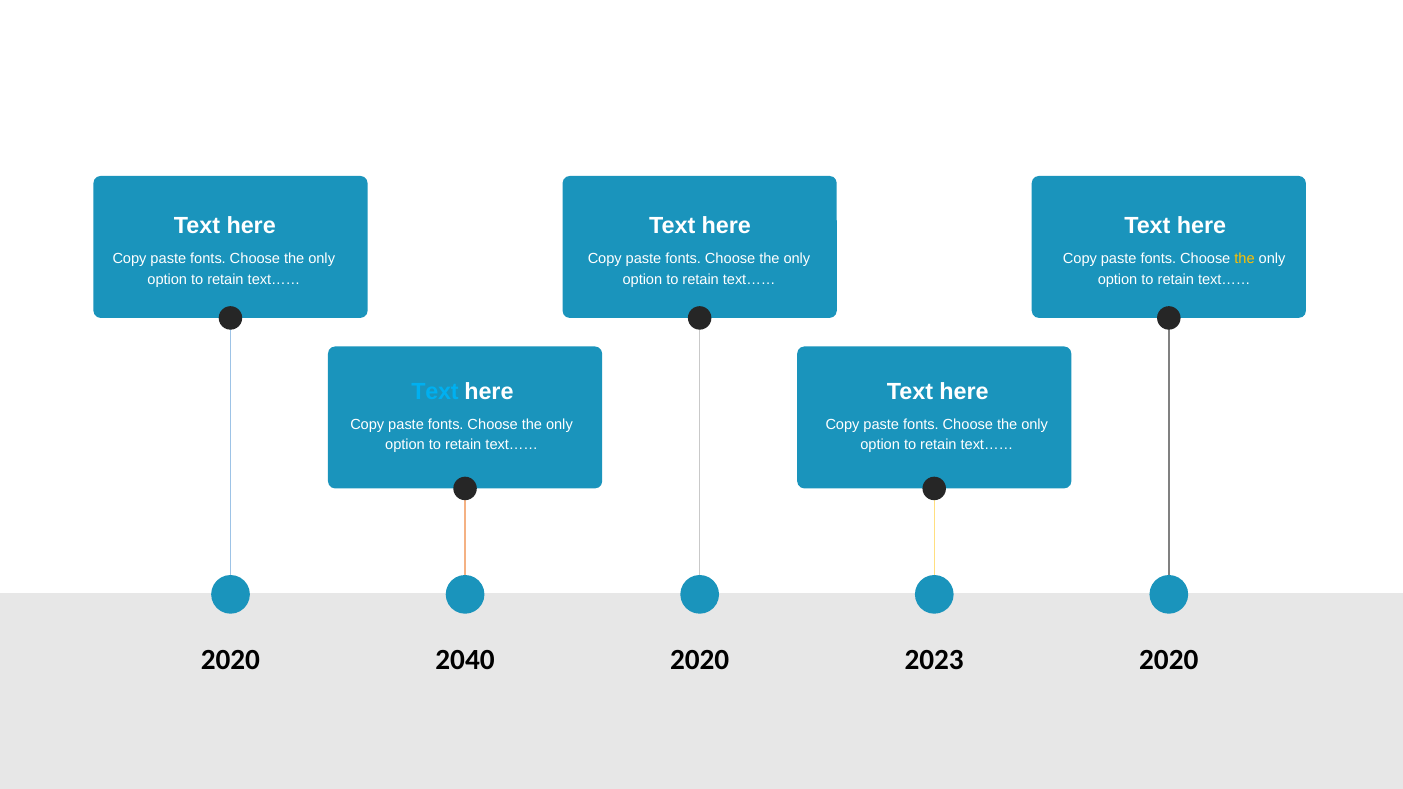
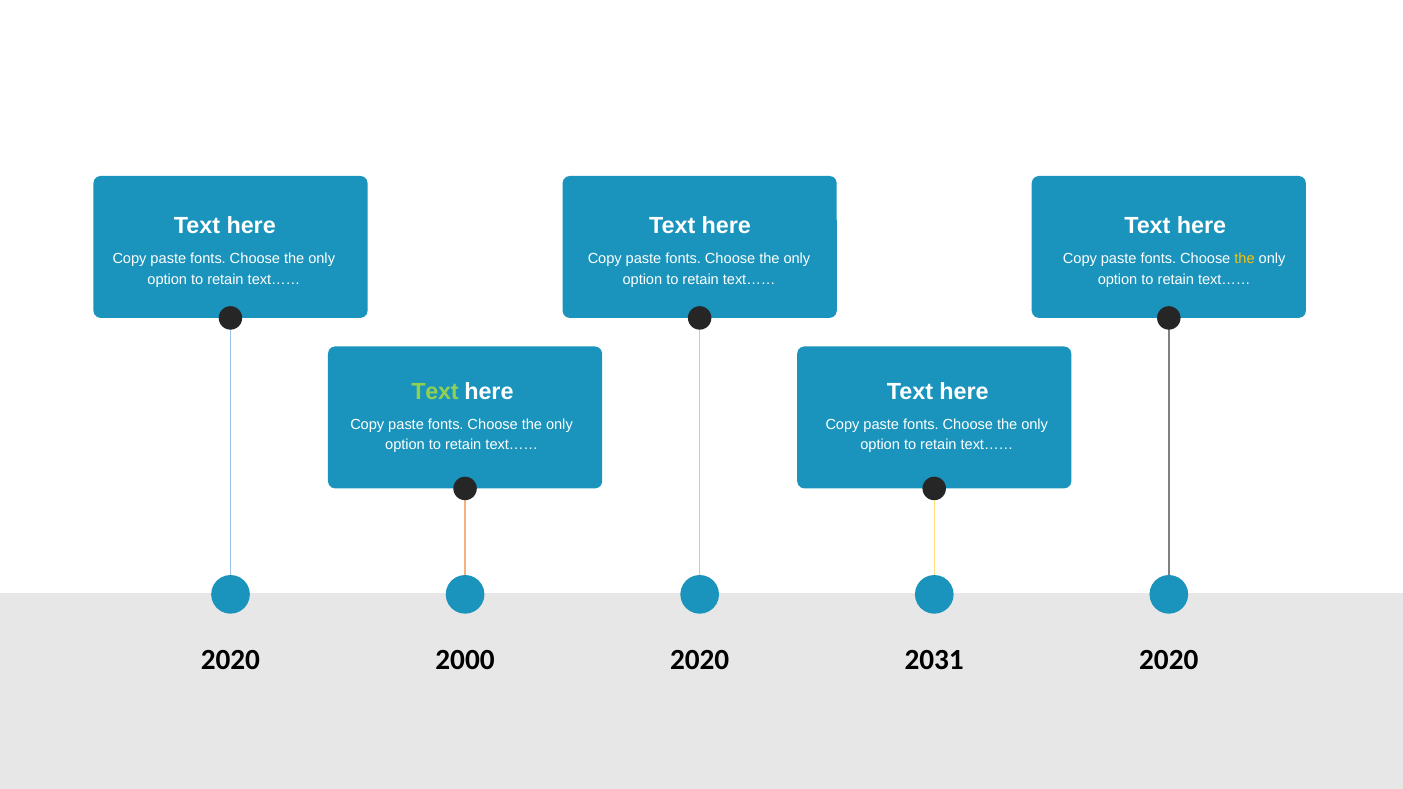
Text at (435, 392) colour: light blue -> light green
2040: 2040 -> 2000
2023: 2023 -> 2031
